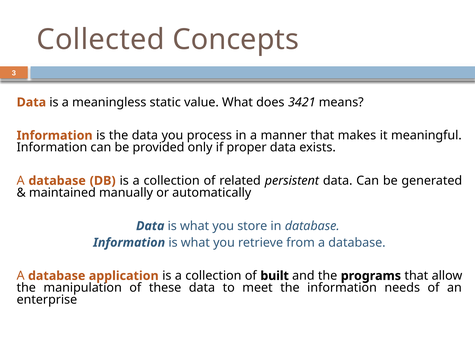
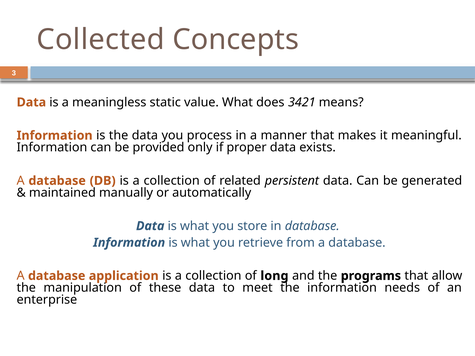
built: built -> long
